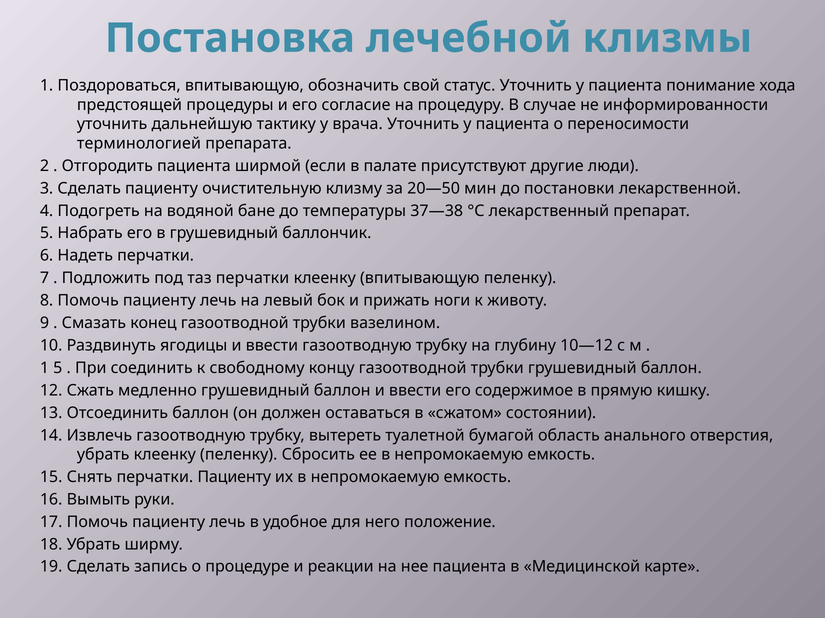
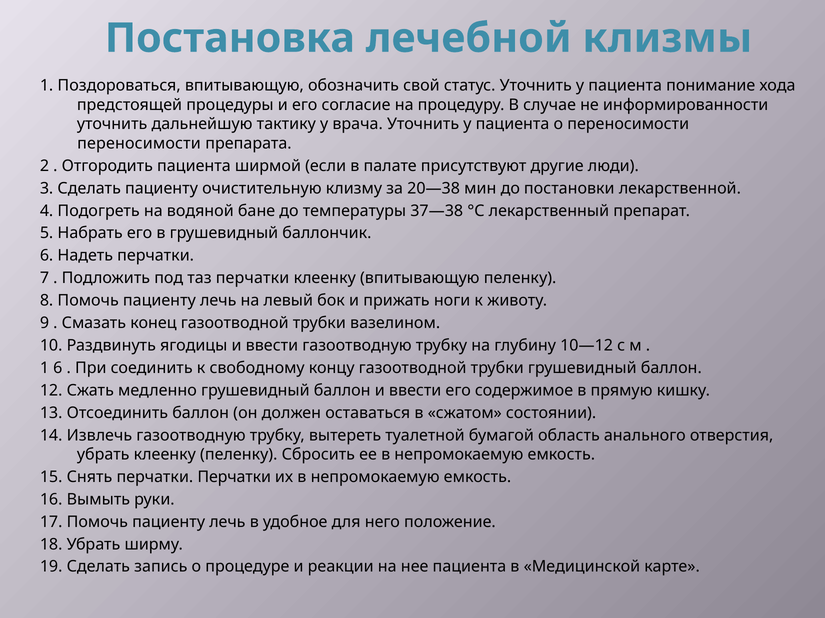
терминологией at (139, 144): терминологией -> переносимости
20—50: 20—50 -> 20—38
1 5: 5 -> 6
перчатки Пациенту: Пациенту -> Перчатки
